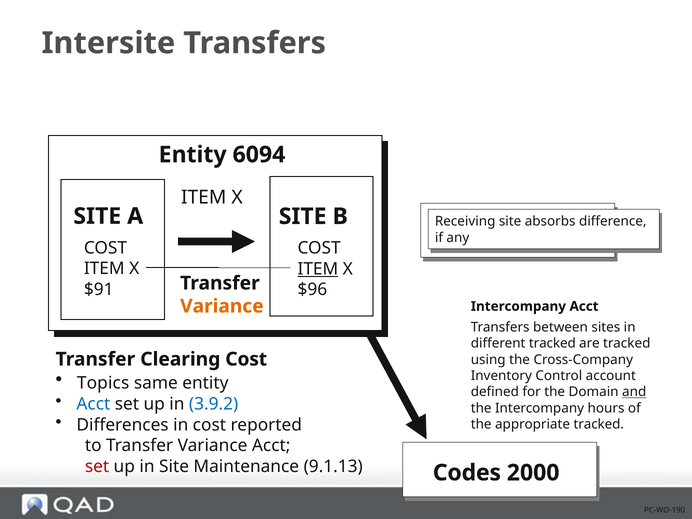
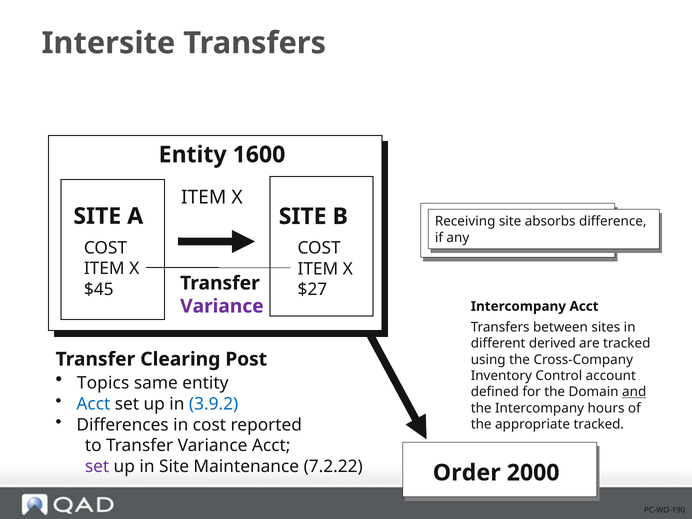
6094: 6094 -> 1600
ITEM at (318, 269) underline: present -> none
$91: $91 -> $45
$96: $96 -> $27
Variance at (222, 306) colour: orange -> purple
different tracked: tracked -> derived
Clearing Cost: Cost -> Post
set at (97, 466) colour: red -> purple
9.1.13: 9.1.13 -> 7.2.22
Codes: Codes -> Order
